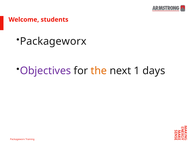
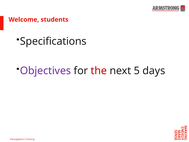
Packageworx at (53, 41): Packageworx -> Specifications
the colour: orange -> red
1: 1 -> 5
